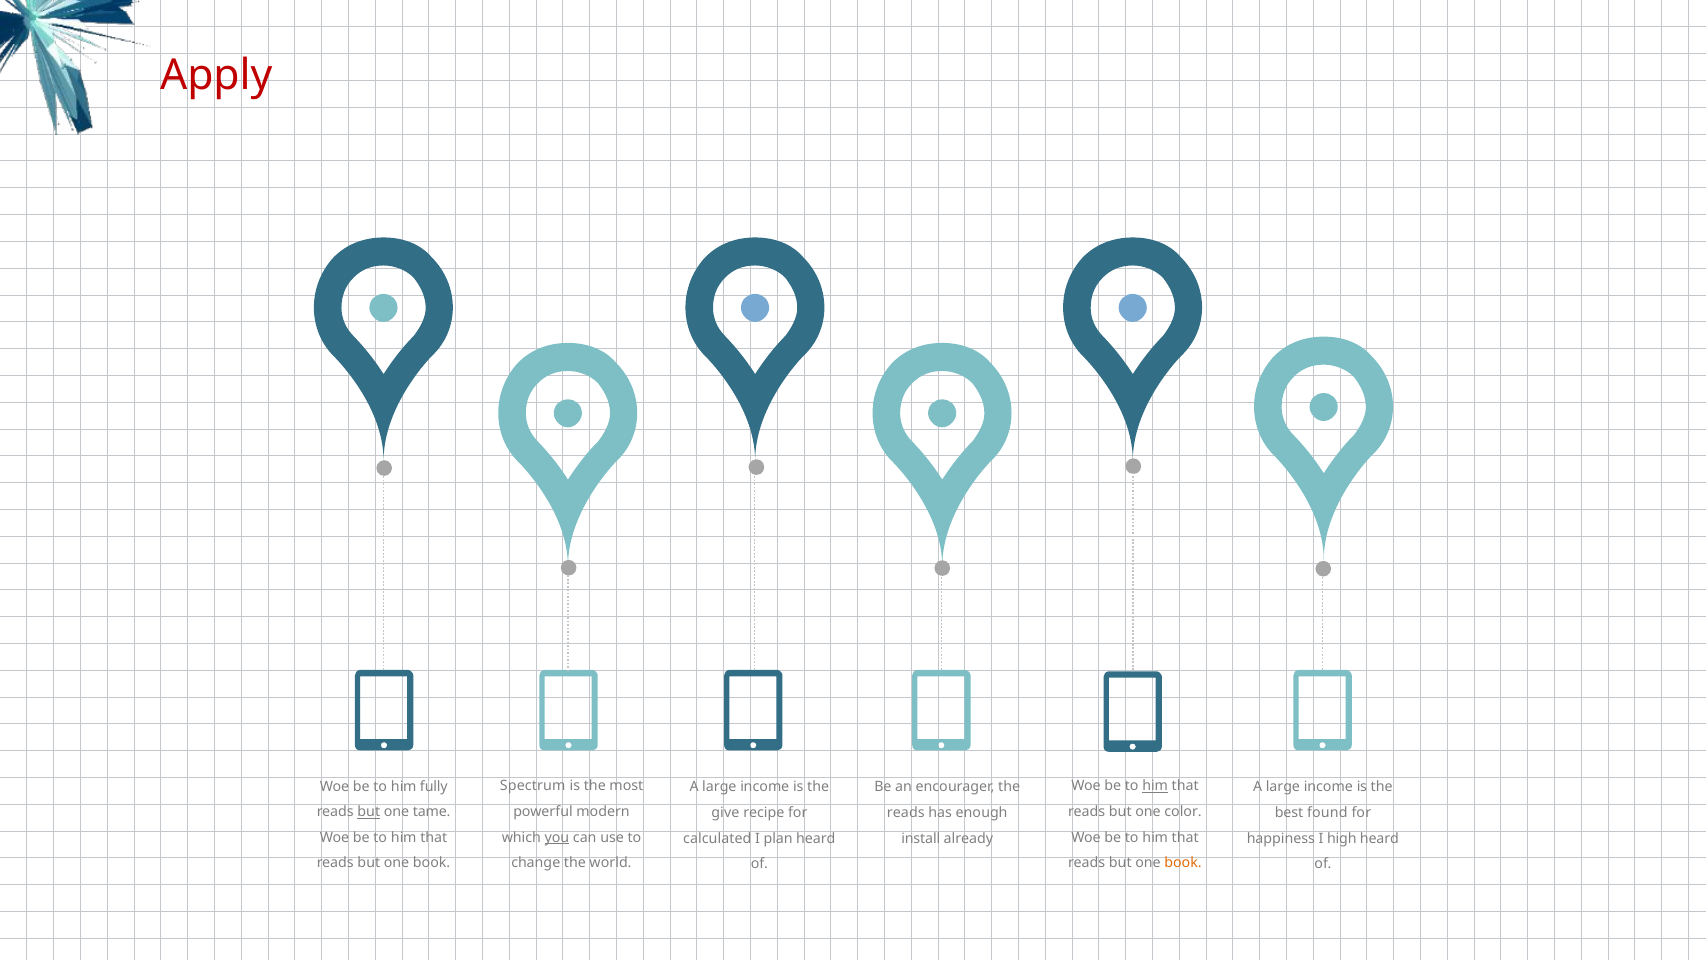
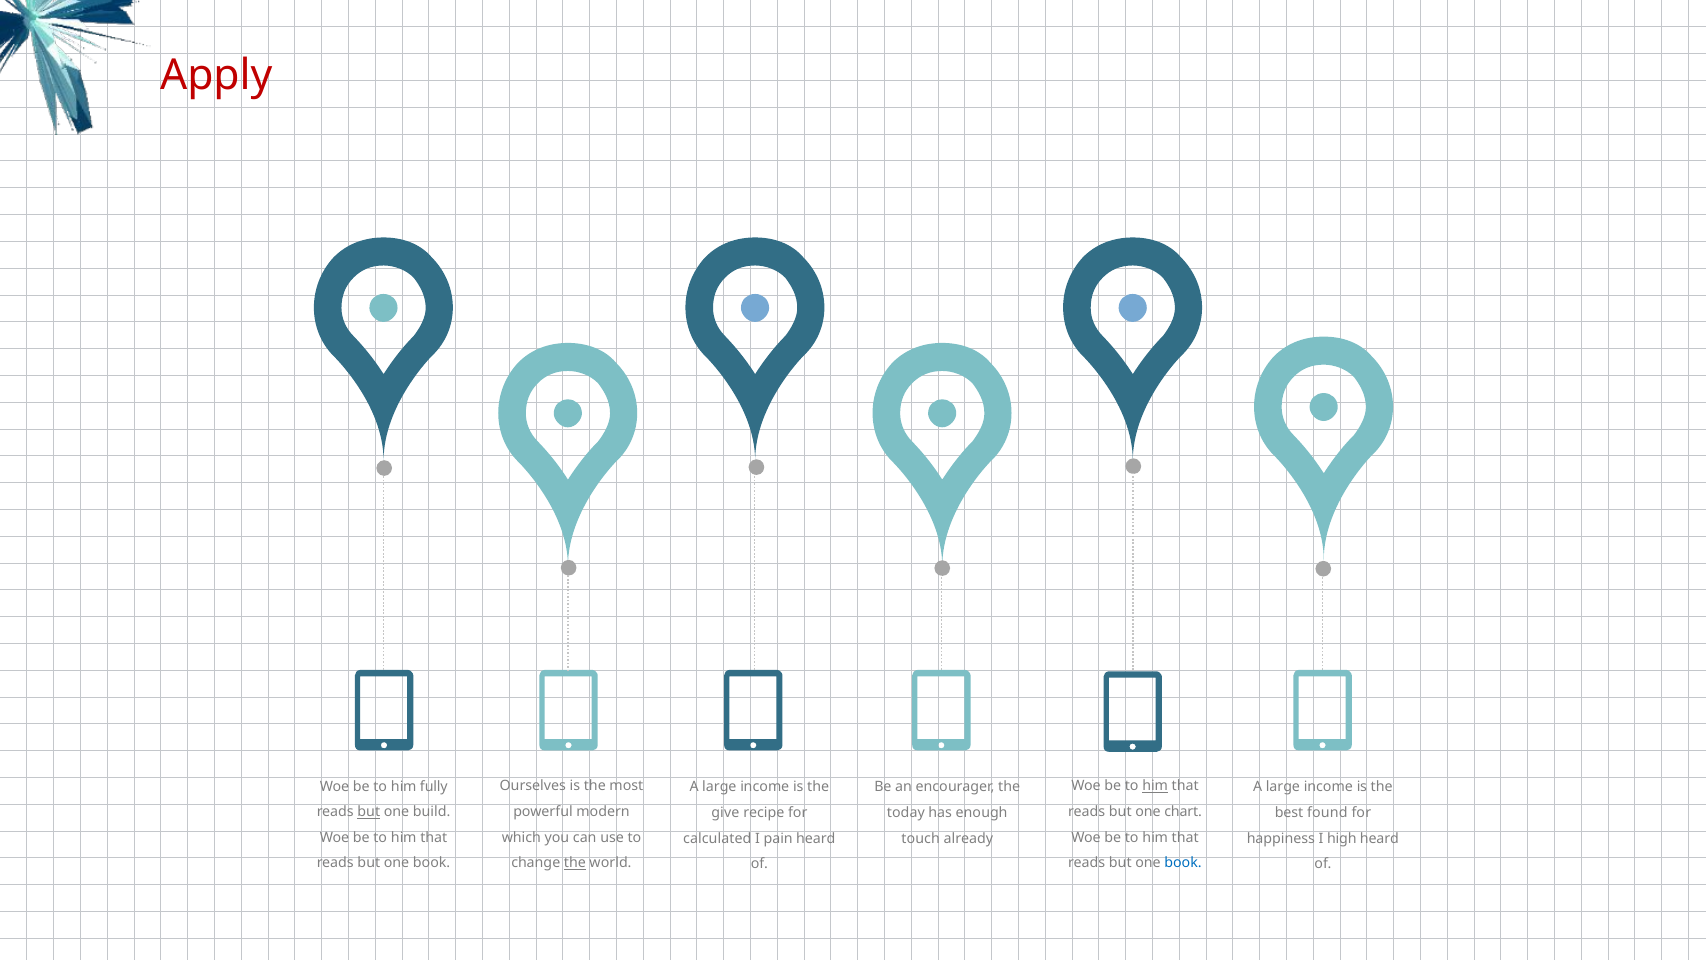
Spectrum: Spectrum -> Ourselves
tame: tame -> build
color: color -> chart
reads at (906, 812): reads -> today
you underline: present -> none
plan: plan -> pain
install: install -> touch
the at (575, 863) underline: none -> present
book at (1183, 863) colour: orange -> blue
